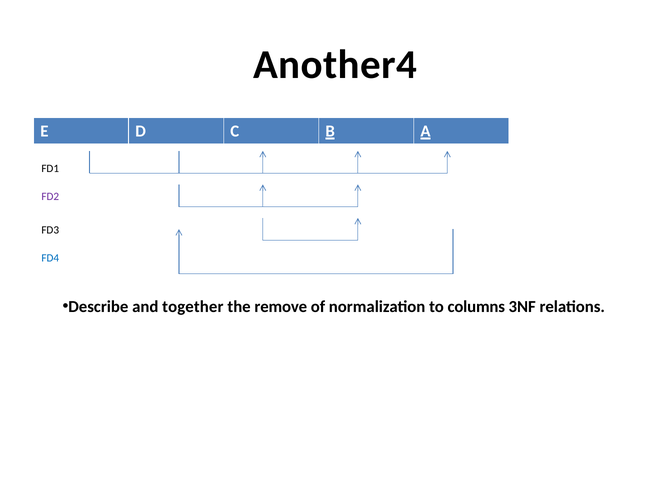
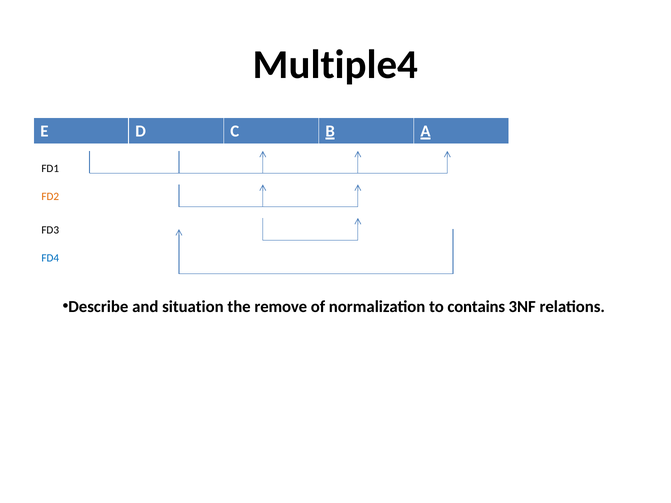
Another4: Another4 -> Multiple4
FD2 colour: purple -> orange
together: together -> situation
columns: columns -> contains
